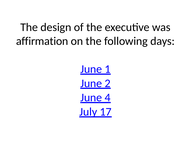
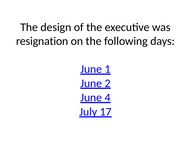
affirmation: affirmation -> resignation
